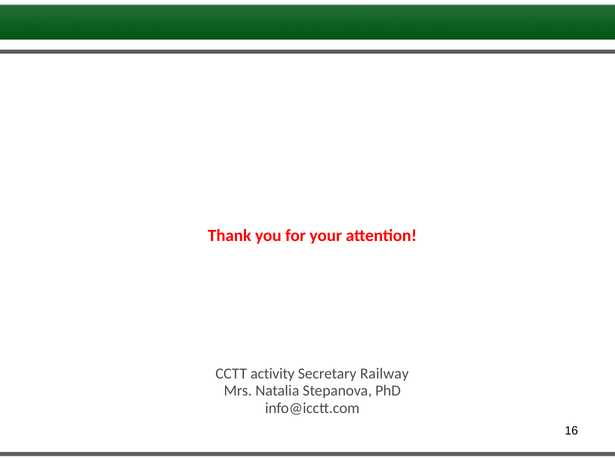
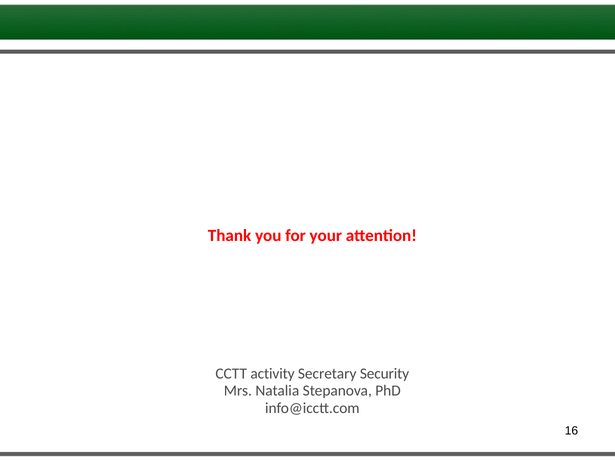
Railway: Railway -> Security
